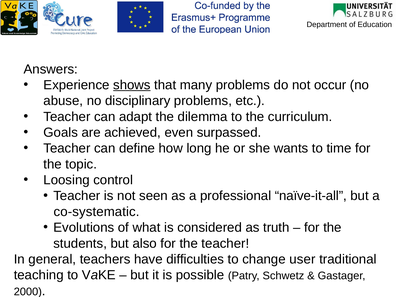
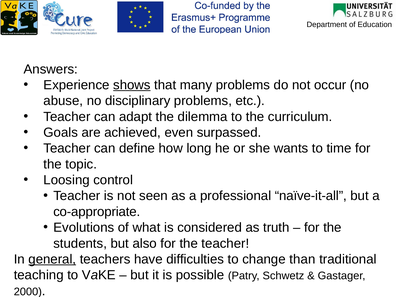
co-systematic: co-systematic -> co-appropriate
general underline: none -> present
user: user -> than
